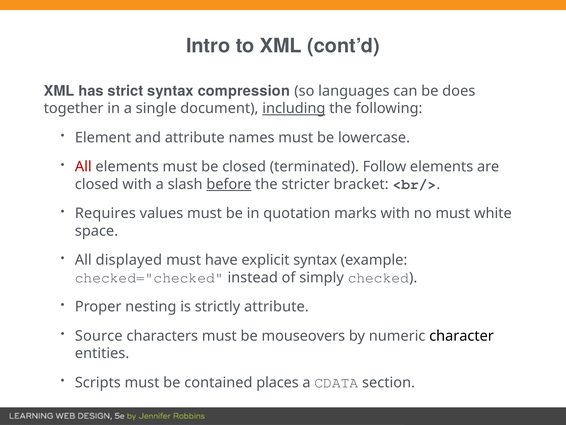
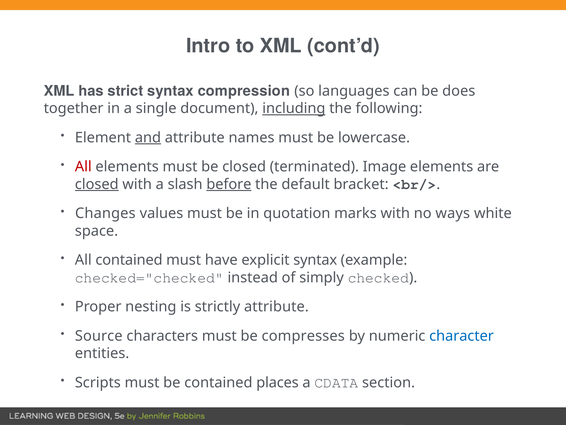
and underline: none -> present
Follow: Follow -> Image
closed at (97, 184) underline: none -> present
stricter: stricter -> default
Requires: Requires -> Changes
no must: must -> ways
All displayed: displayed -> contained
mouseovers: mouseovers -> compresses
character colour: black -> blue
